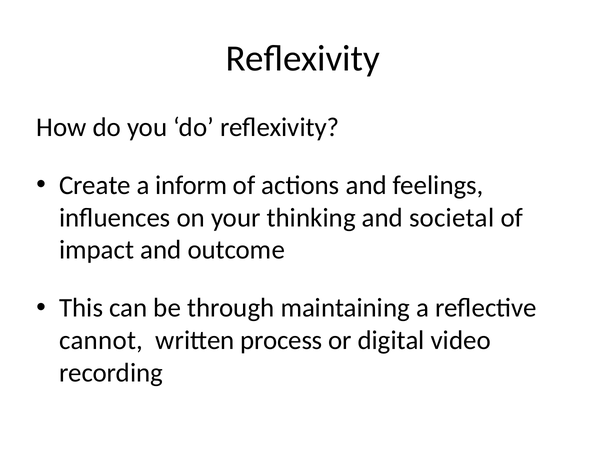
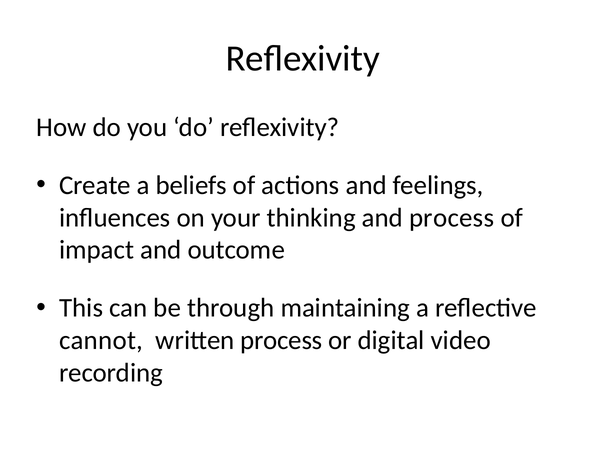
inform: inform -> beliefs
and societal: societal -> process
